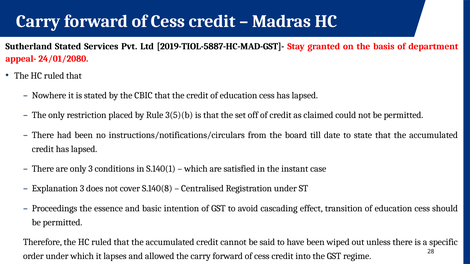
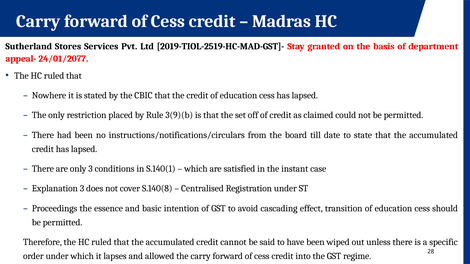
Sutherland Stated: Stated -> Stores
2019-TIOL-5887-HC-MAD-GST]-: 2019-TIOL-5887-HC-MAD-GST]- -> 2019-TIOL-2519-HC-MAD-GST]-
24/01/2080: 24/01/2080 -> 24/01/2077
3(5)(b: 3(5)(b -> 3(9)(b
